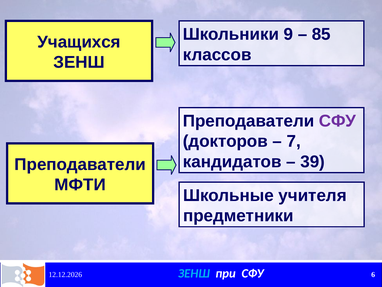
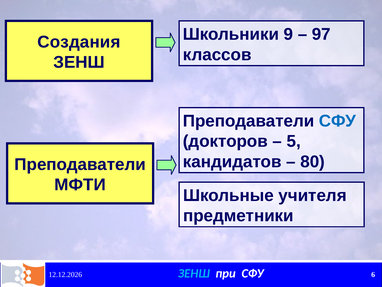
85: 85 -> 97
Учащихся: Учащихся -> Создания
СФУ at (337, 121) colour: purple -> blue
7: 7 -> 5
39: 39 -> 80
